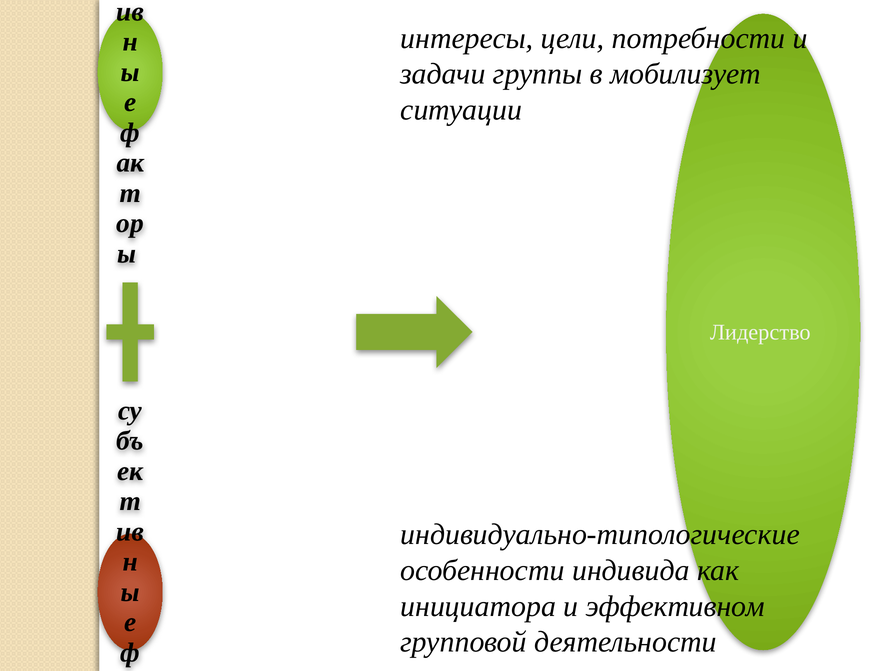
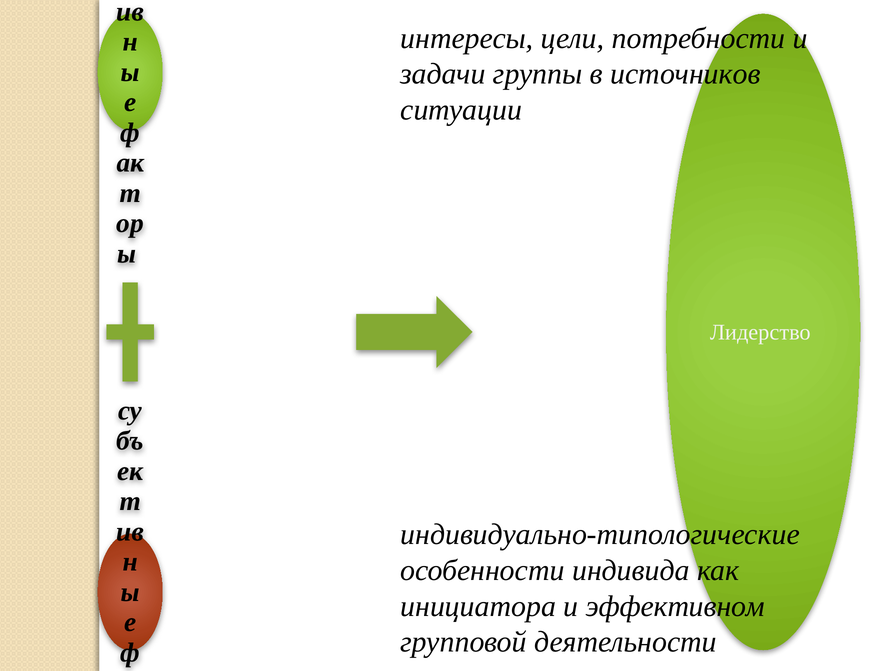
мобилизует: мобилизует -> источников
